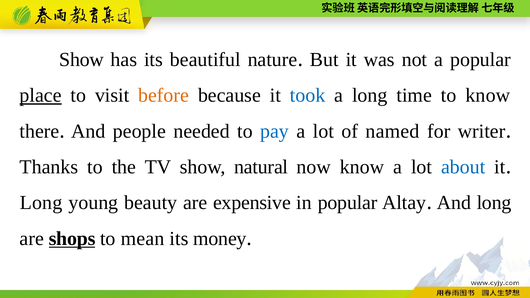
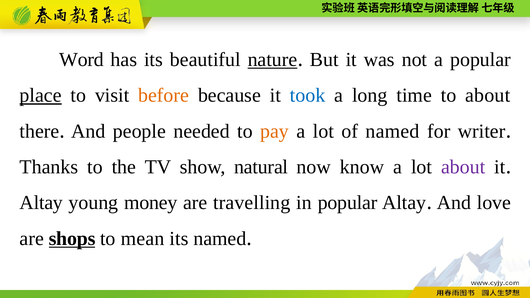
Show at (82, 60): Show -> Word
nature underline: none -> present
to know: know -> about
pay colour: blue -> orange
about at (463, 167) colour: blue -> purple
Long at (41, 203): Long -> Altay
beauty: beauty -> money
expensive: expensive -> travelling
And long: long -> love
its money: money -> named
